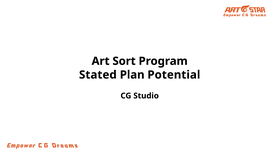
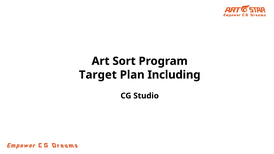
Stated: Stated -> Target
Potential: Potential -> Including
